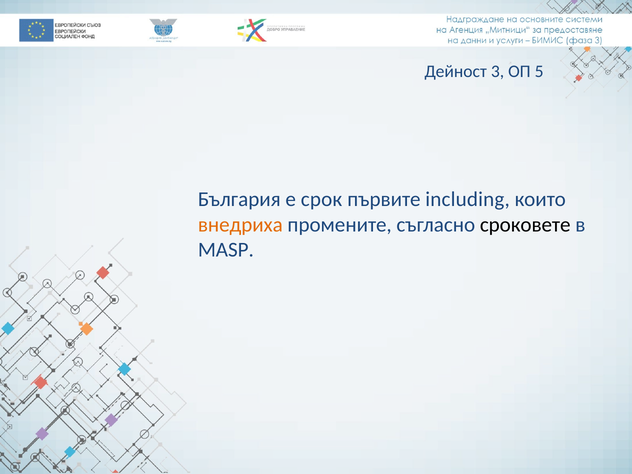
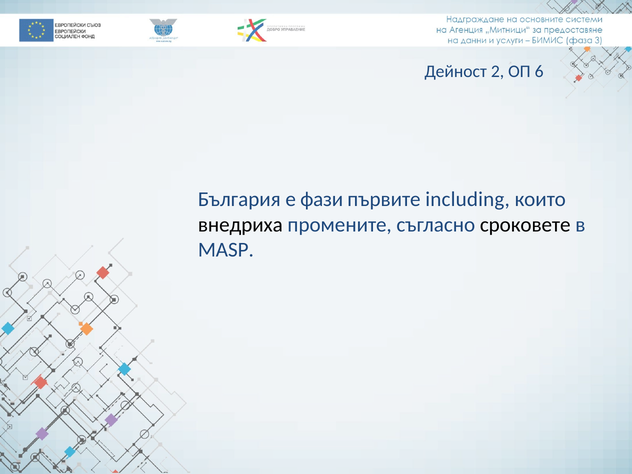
3: 3 -> 2
5: 5 -> 6
срок: срок -> фази
внедриха colour: orange -> black
